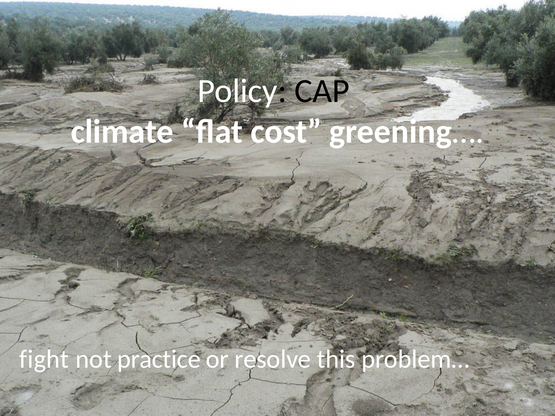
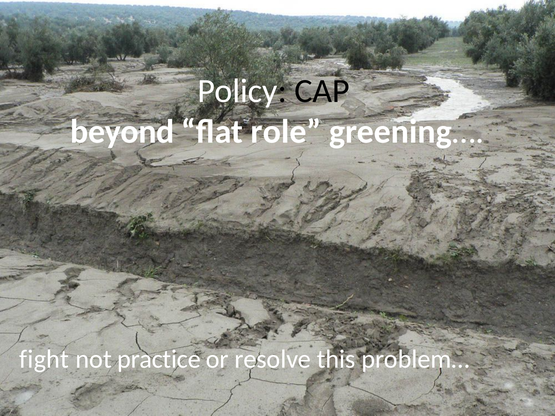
climate: climate -> beyond
cost: cost -> role
